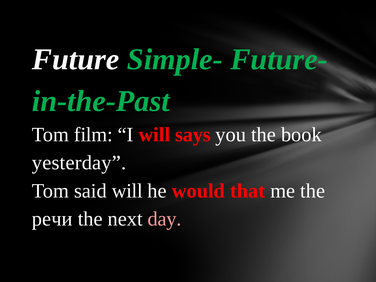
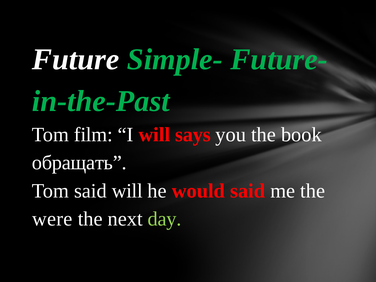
yesterday: yesterday -> обращать
would that: that -> said
речи: речи -> were
day colour: pink -> light green
